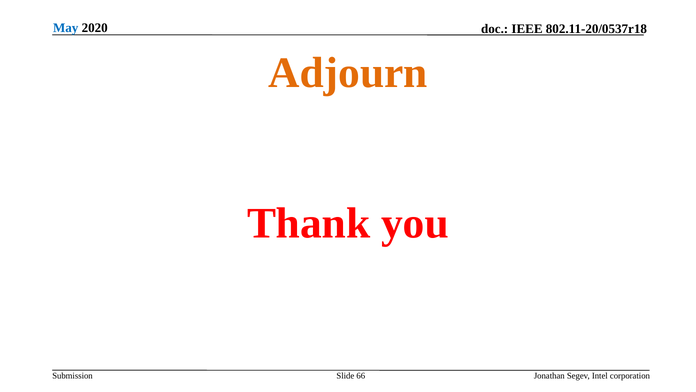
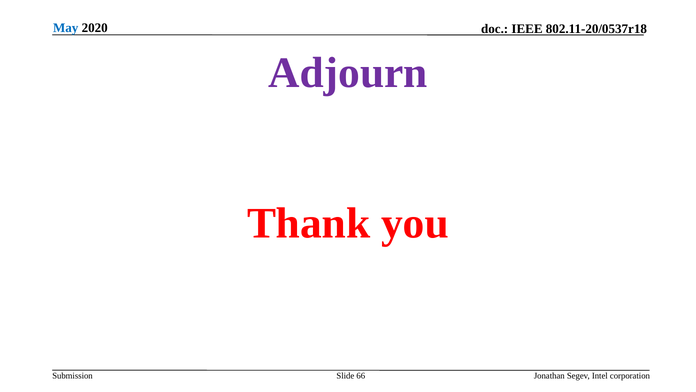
Adjourn colour: orange -> purple
